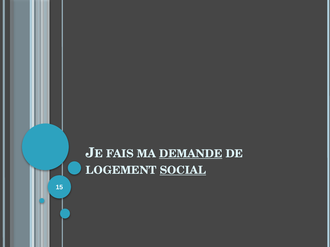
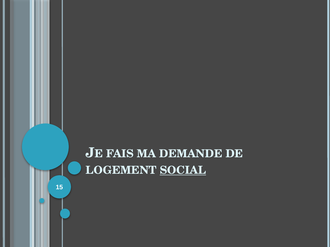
DEMANDE underline: present -> none
